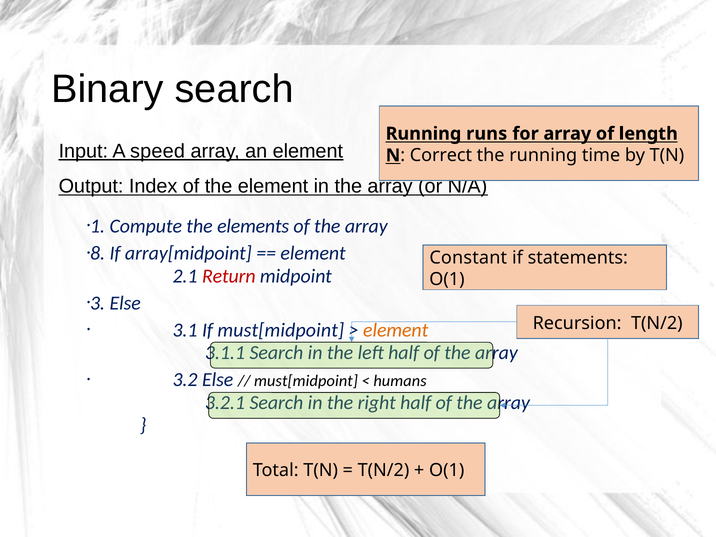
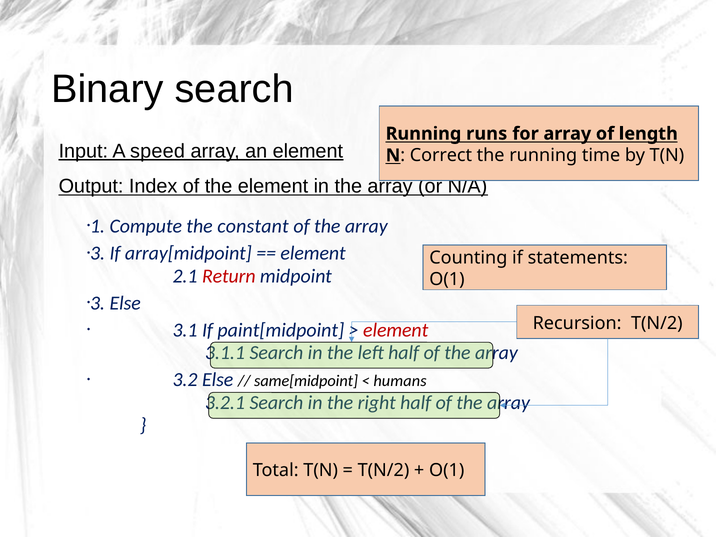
elements: elements -> constant
8 at (98, 253): 8 -> 3
Constant: Constant -> Counting
If must[midpoint: must[midpoint -> paint[midpoint
element at (396, 330) colour: orange -> red
must[midpoint at (306, 381): must[midpoint -> same[midpoint
